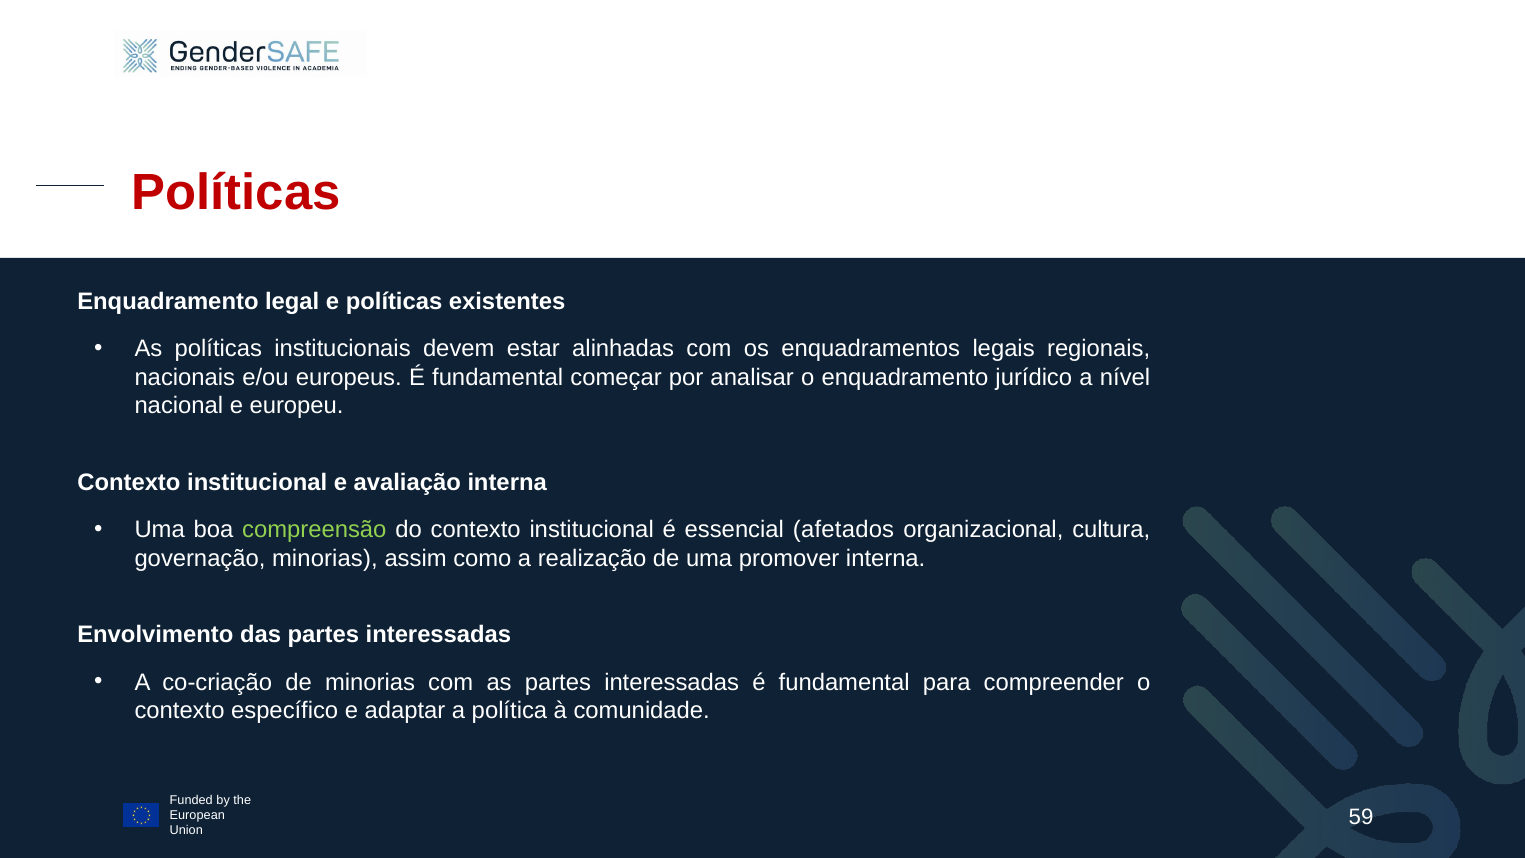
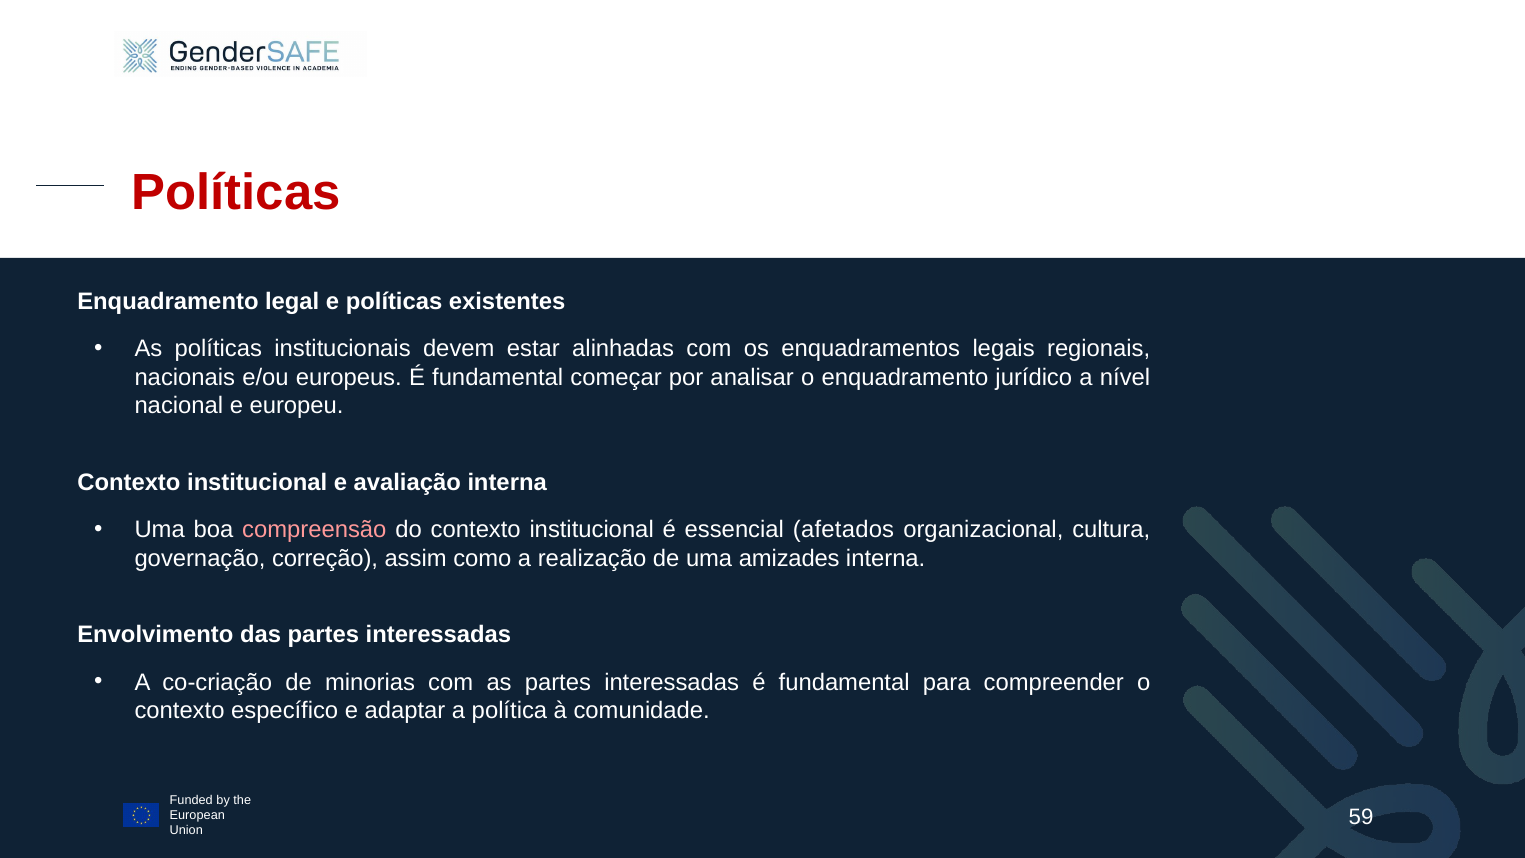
compreensão colour: light green -> pink
governação minorias: minorias -> correção
promover: promover -> amizades
